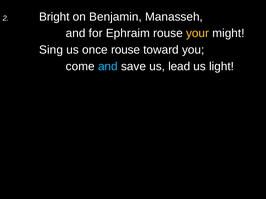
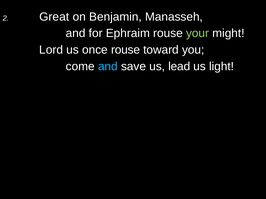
Bright: Bright -> Great
your colour: yellow -> light green
Sing: Sing -> Lord
